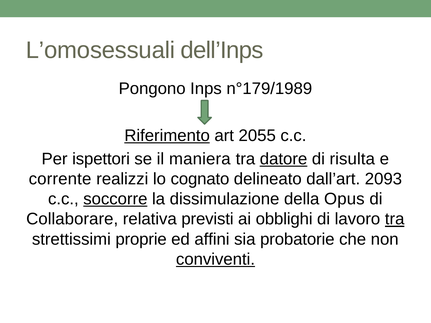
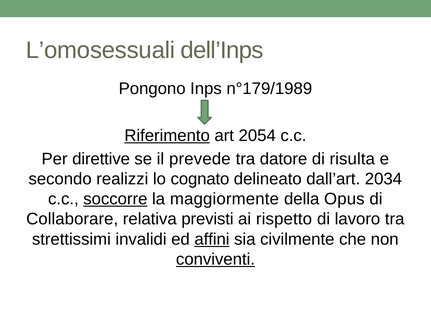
2055: 2055 -> 2054
ispettori: ispettori -> direttive
maniera: maniera -> prevede
datore underline: present -> none
corrente: corrente -> secondo
2093: 2093 -> 2034
dissimulazione: dissimulazione -> maggiormente
obblighi: obblighi -> rispetto
tra at (395, 219) underline: present -> none
proprie: proprie -> invalidi
affini underline: none -> present
probatorie: probatorie -> civilmente
